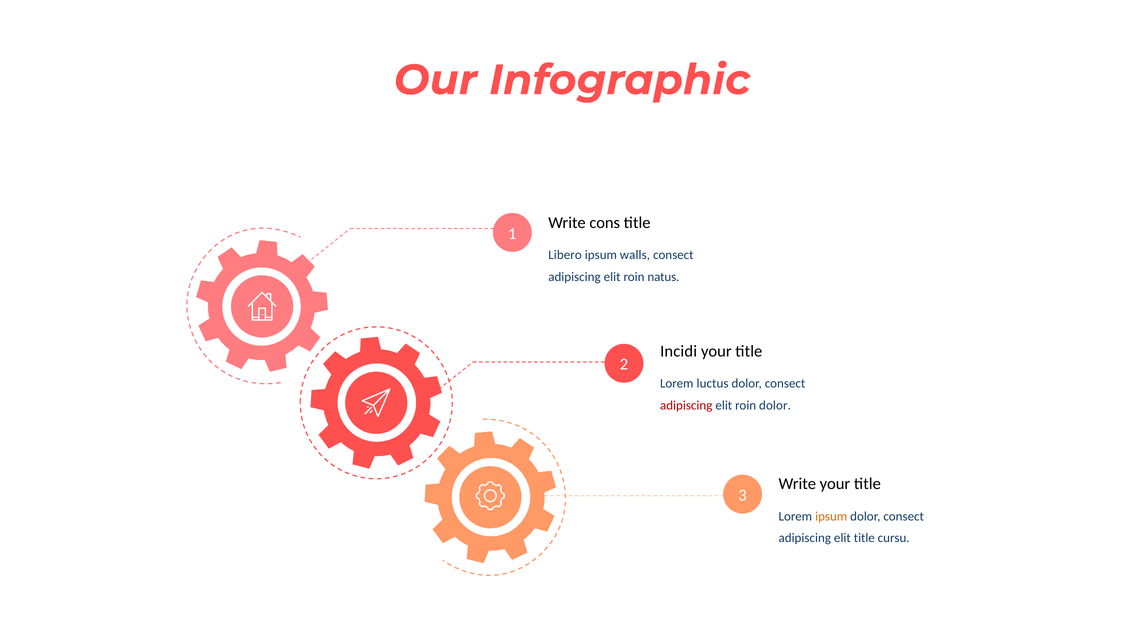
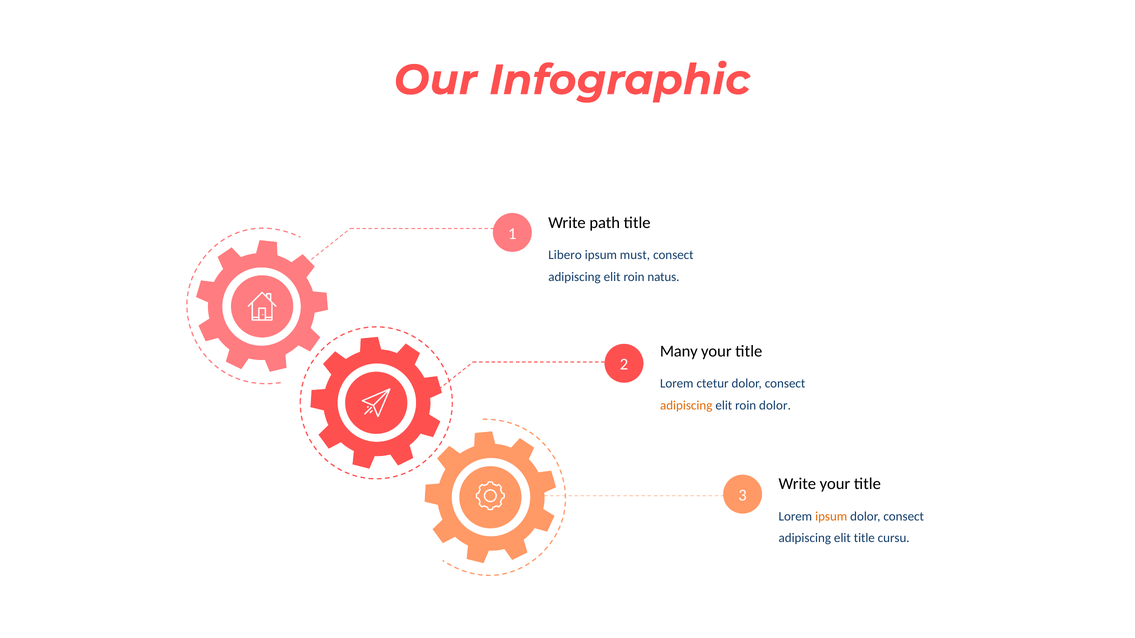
cons: cons -> path
walls: walls -> must
Incidi: Incidi -> Many
luctus: luctus -> ctetur
adipiscing at (686, 406) colour: red -> orange
